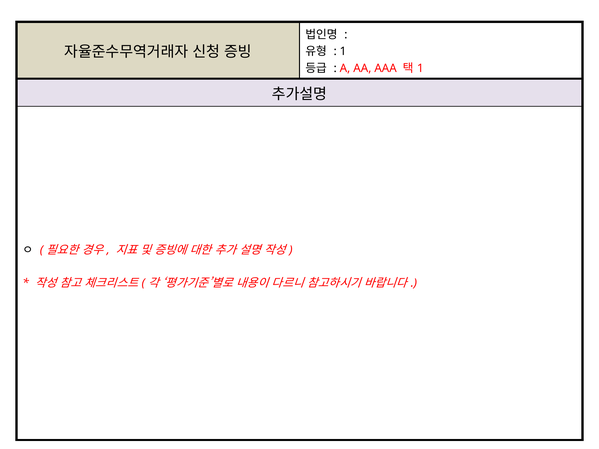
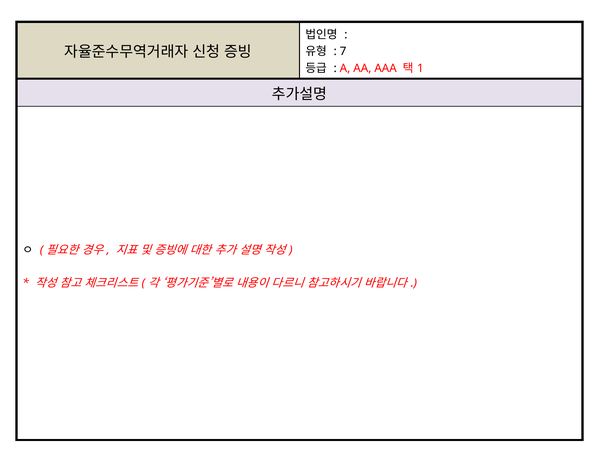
1 at (343, 52): 1 -> 7
